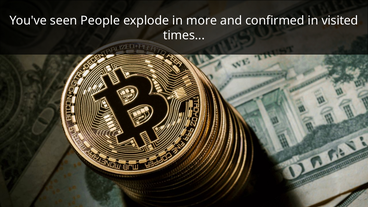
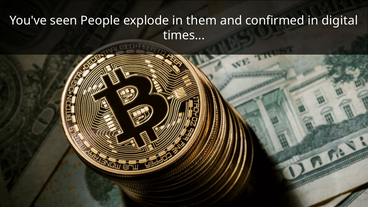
more: more -> them
visited: visited -> digital
